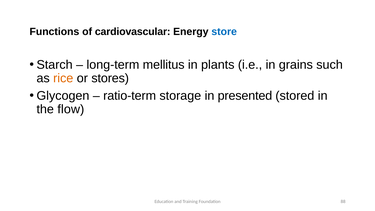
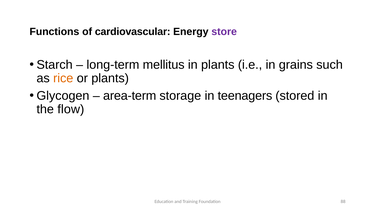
store colour: blue -> purple
or stores: stores -> plants
ratio-term: ratio-term -> area-term
presented: presented -> teenagers
